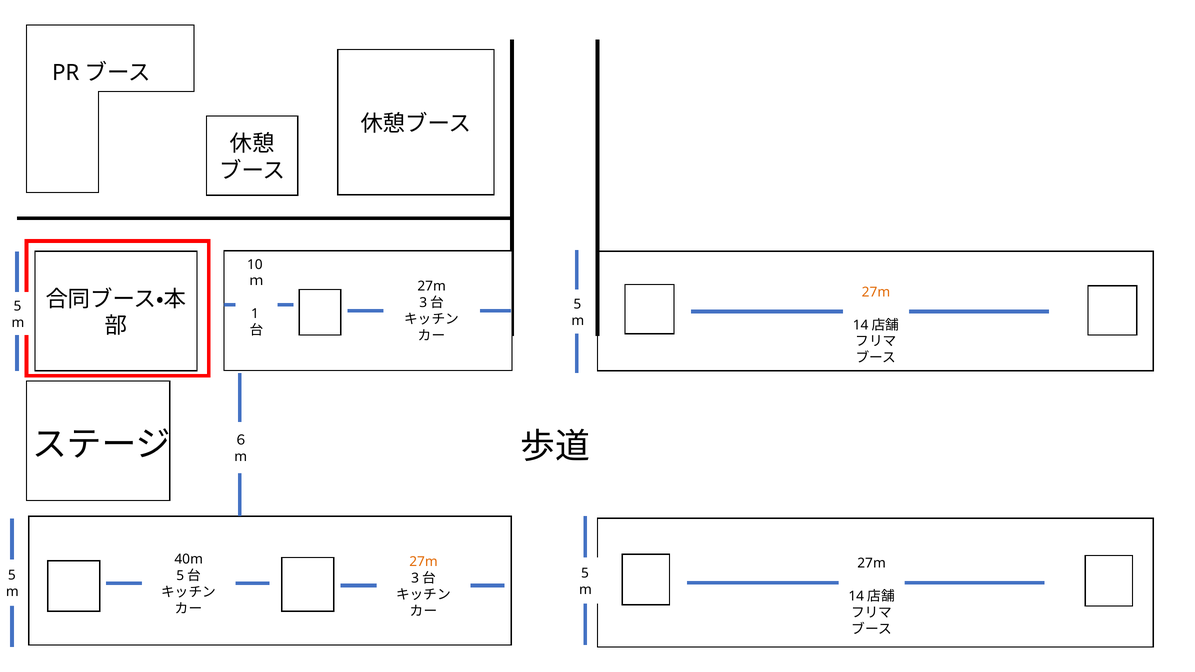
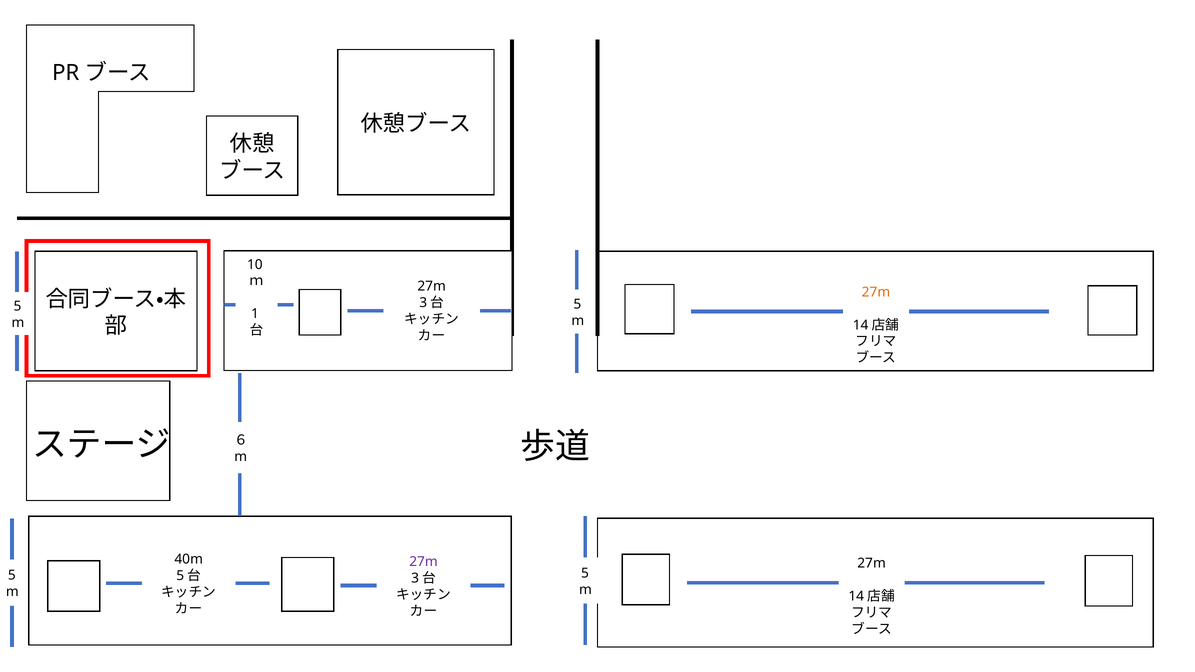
27m at (424, 562) colour: orange -> purple
